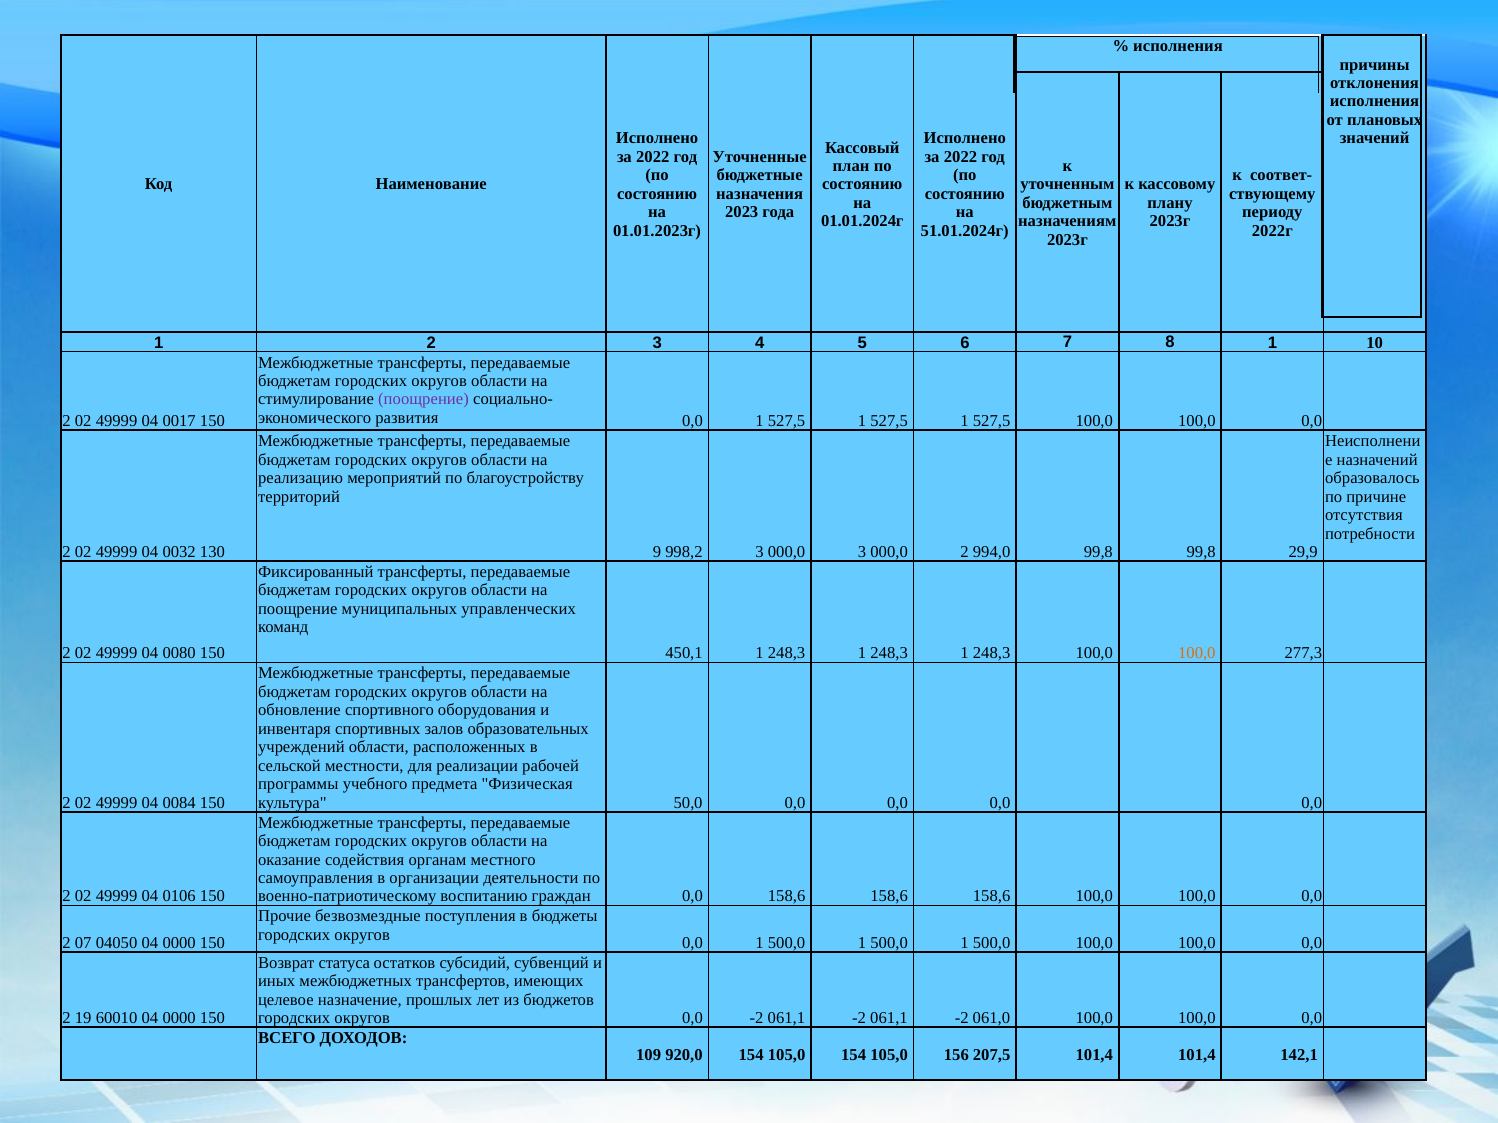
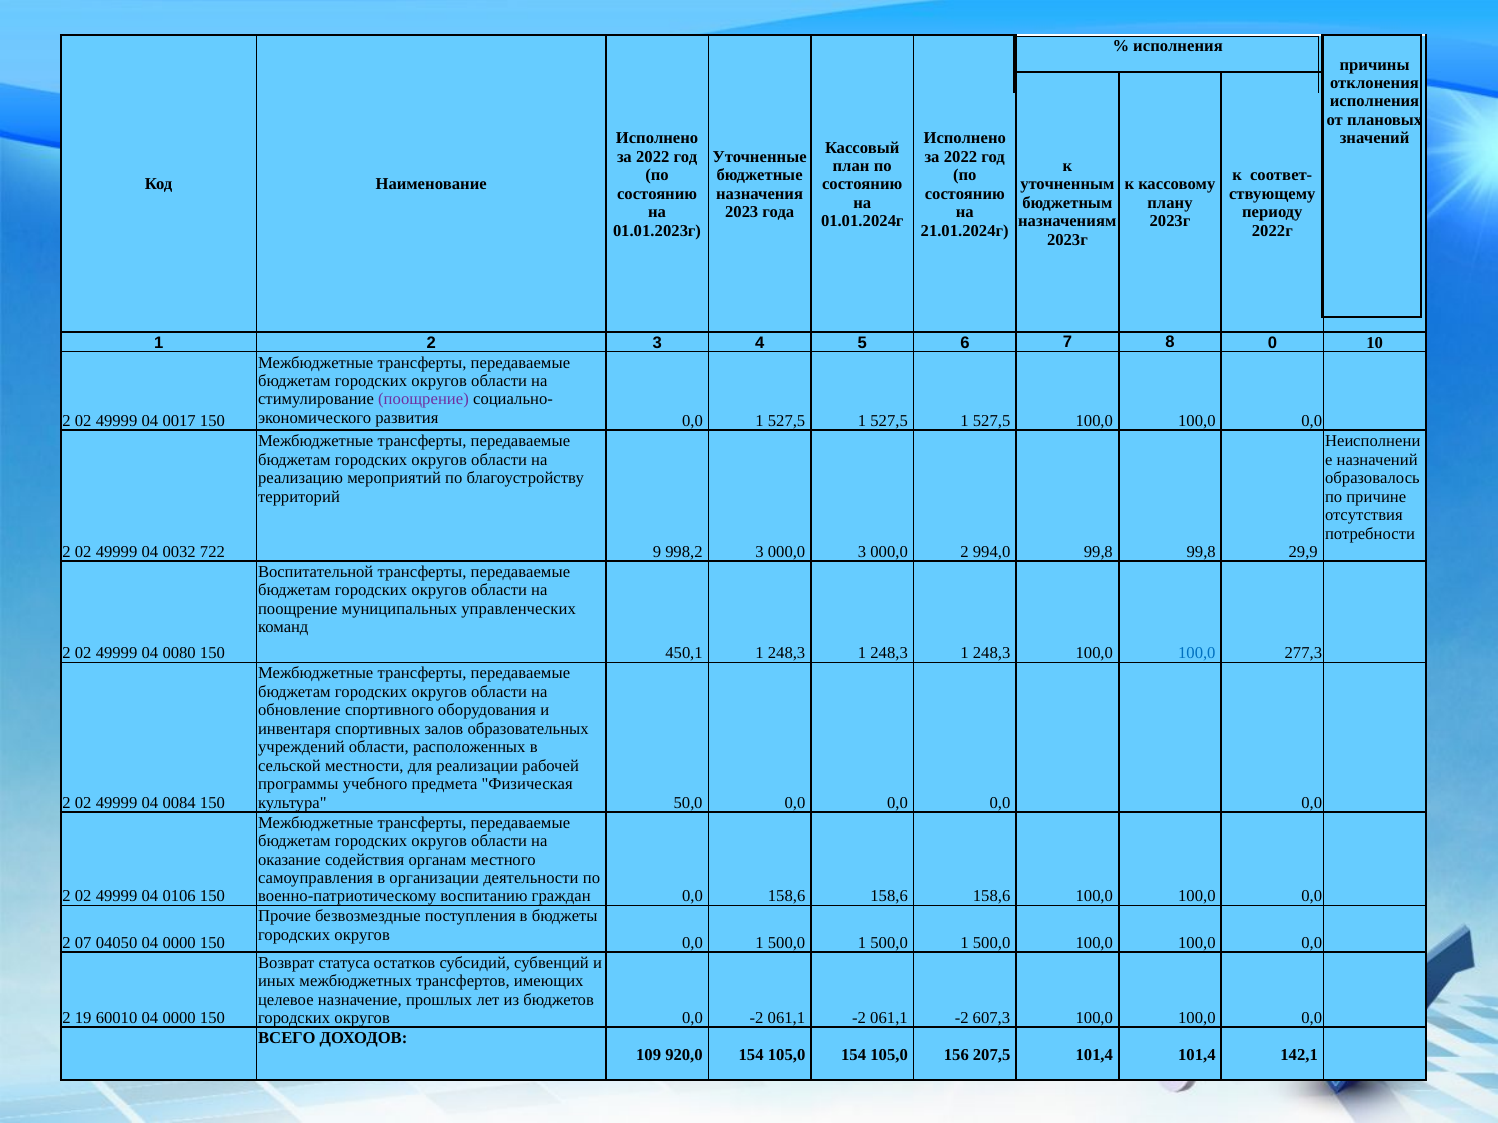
51.01.2024г: 51.01.2024г -> 21.01.2024г
8 1: 1 -> 0
130: 130 -> 722
Фиксированный: Фиксированный -> Воспитательной
100,0 at (1197, 654) colour: orange -> blue
061,0: 061,0 -> 607,3
